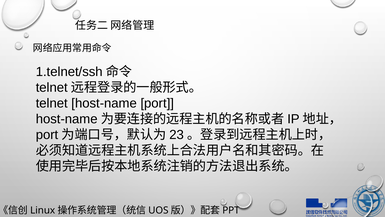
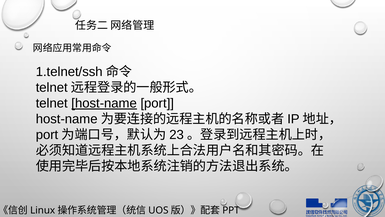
host-name underline: none -> present
